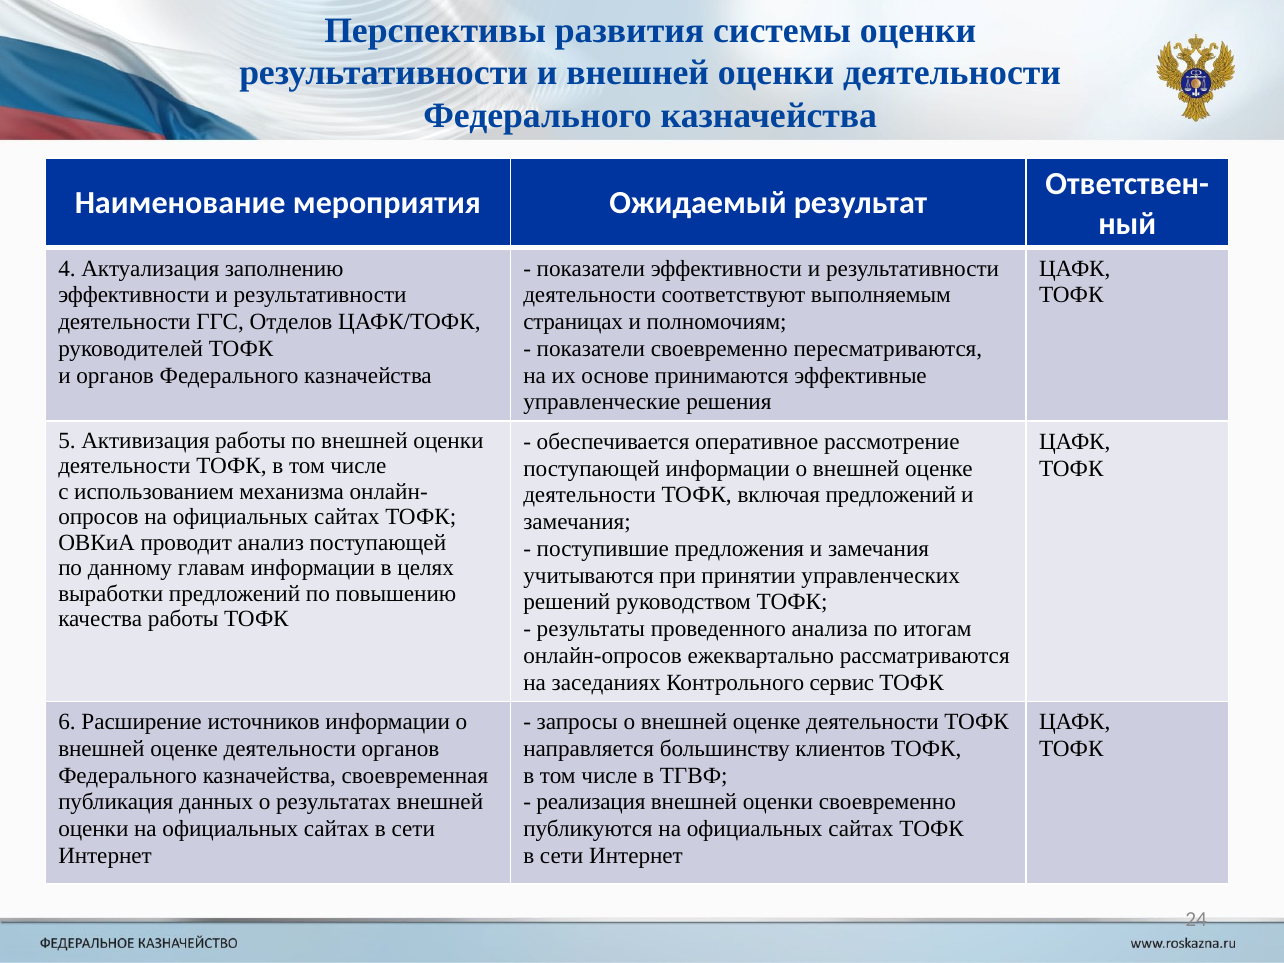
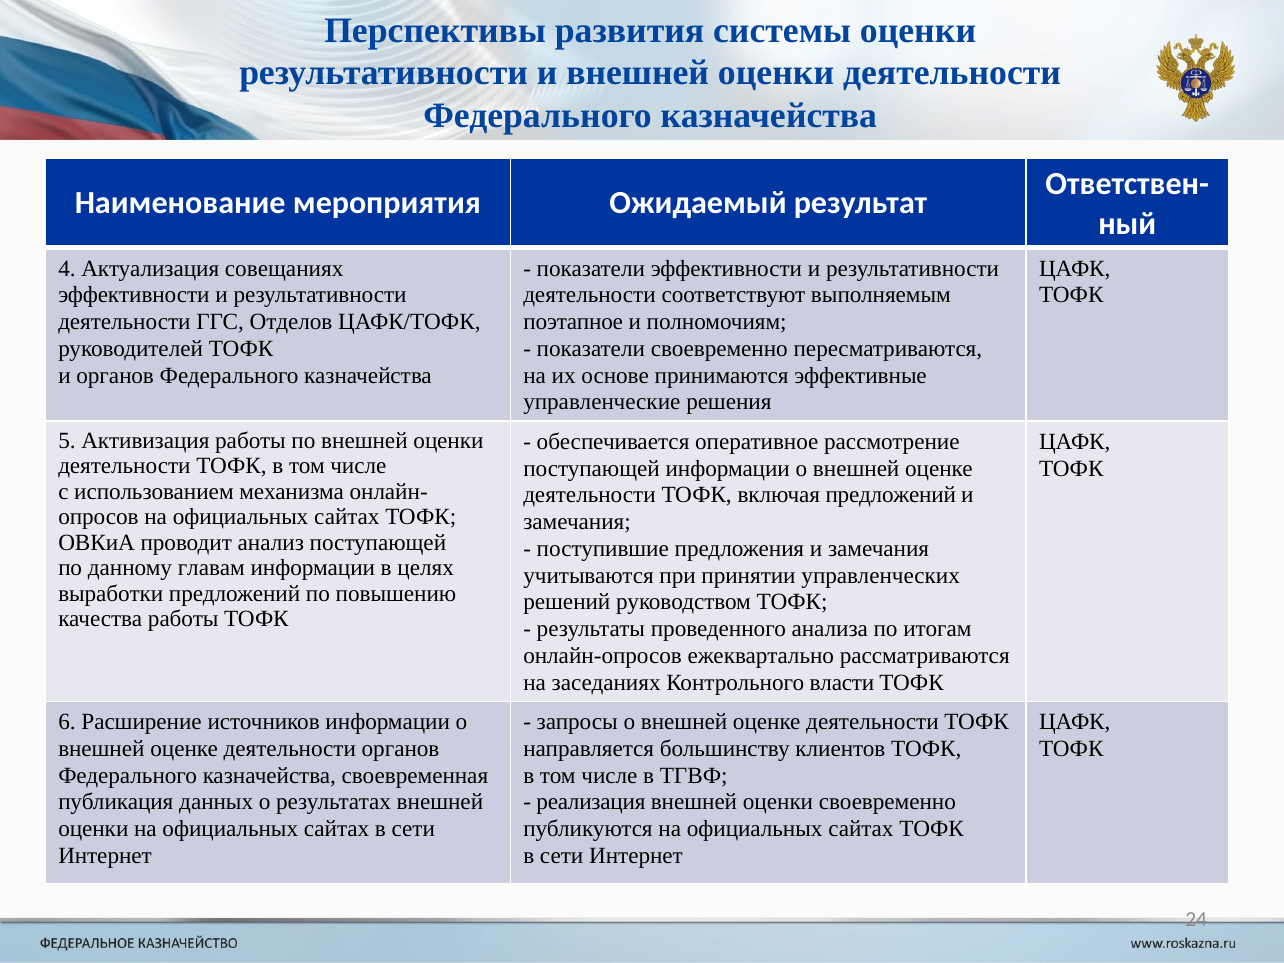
заполнению: заполнению -> совещаниях
страницах: страницах -> поэтапное
сервис: сервис -> власти
